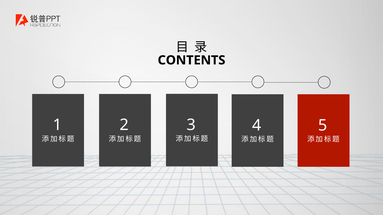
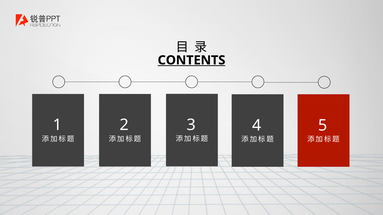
CONTENTS underline: none -> present
